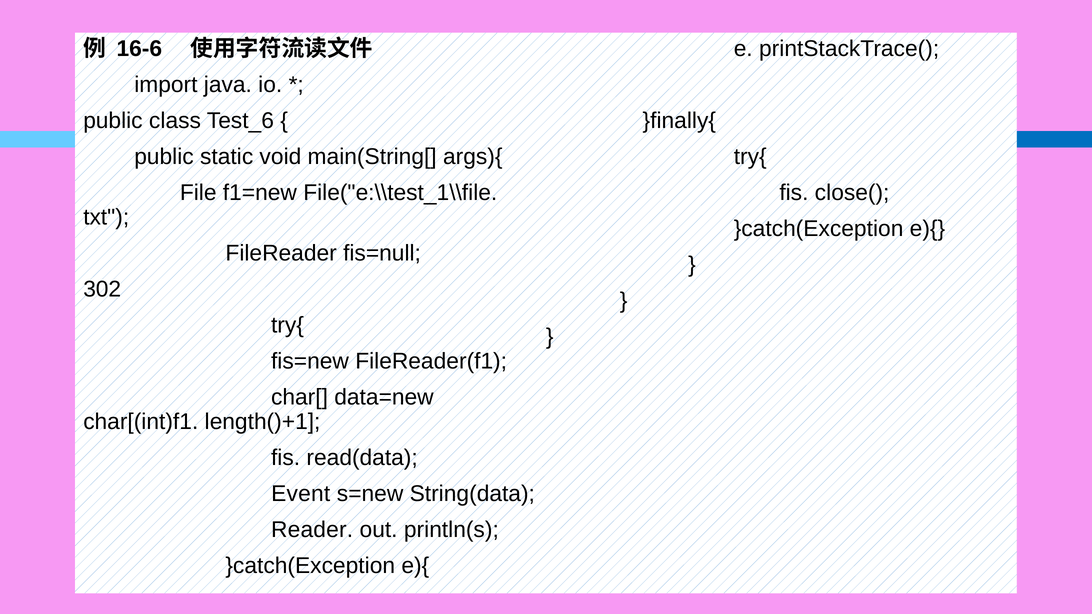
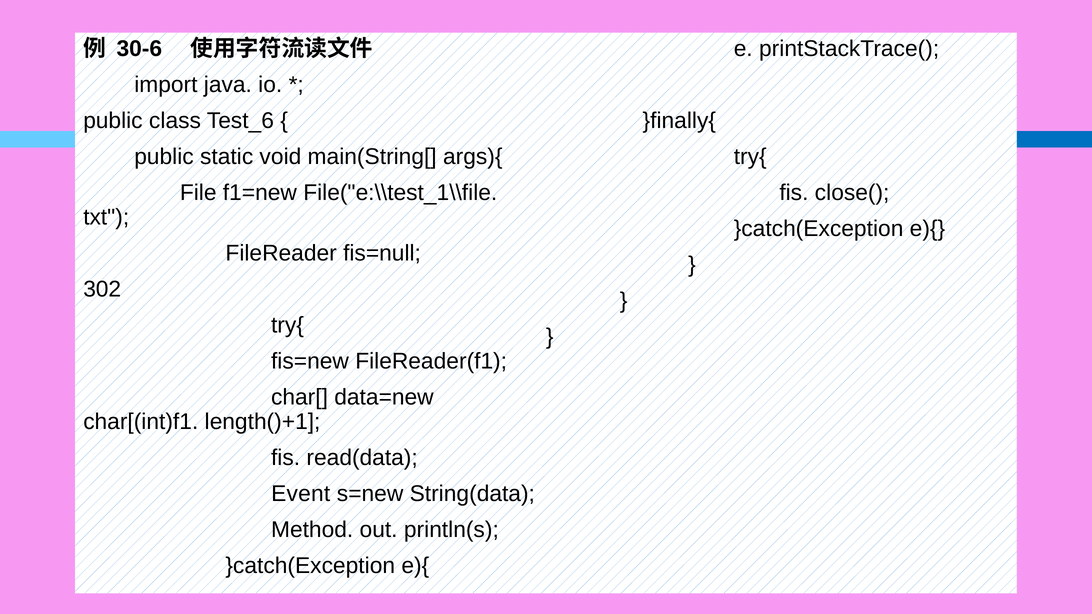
16-6: 16-6 -> 30-6
Reader: Reader -> Method
